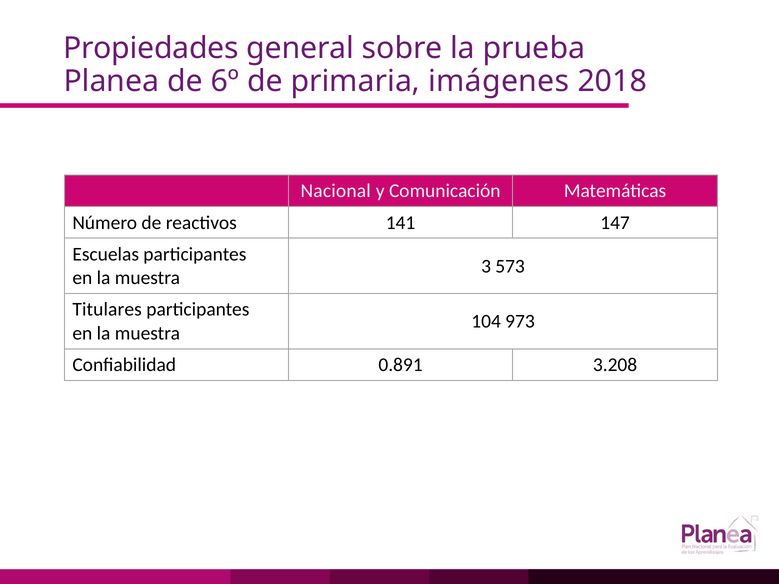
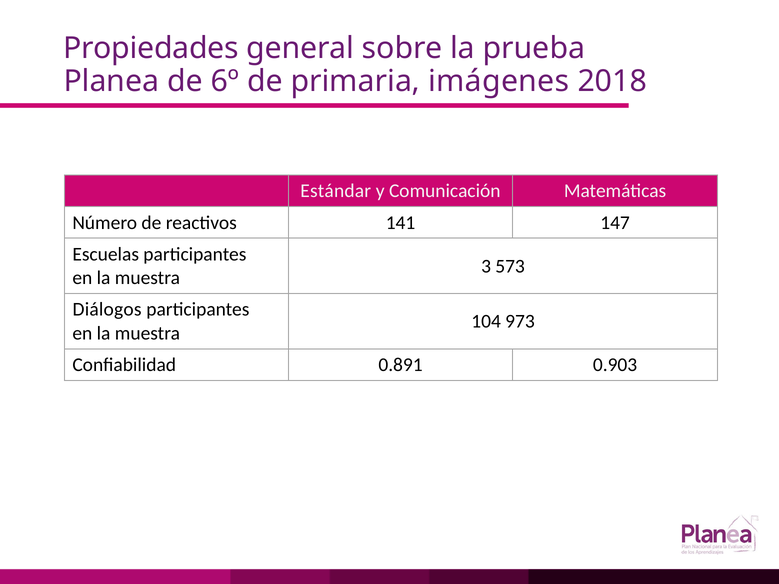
Nacional: Nacional -> Estándar
Titulares: Titulares -> Diálogos
3.208: 3.208 -> 0.903
